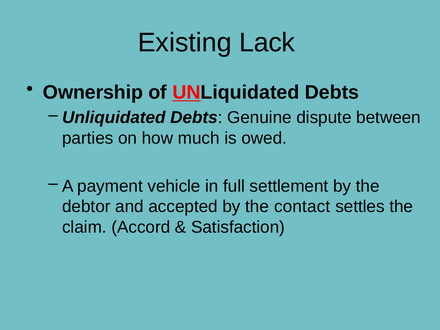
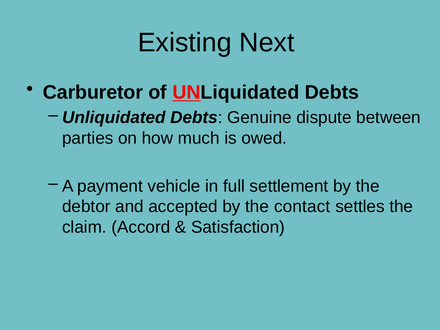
Lack: Lack -> Next
Ownership: Ownership -> Carburetor
